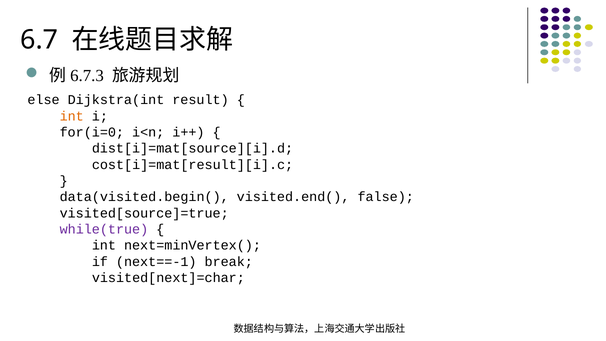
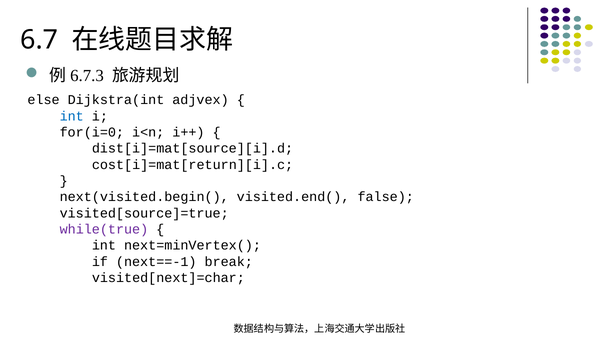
result: result -> adjvex
int at (72, 116) colour: orange -> blue
cost[i]=mat[result][i].c: cost[i]=mat[result][i].c -> cost[i]=mat[return][i].c
data(visited.begin(: data(visited.begin( -> next(visited.begin(
